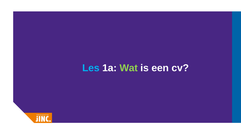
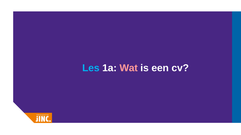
Wat colour: light green -> pink
